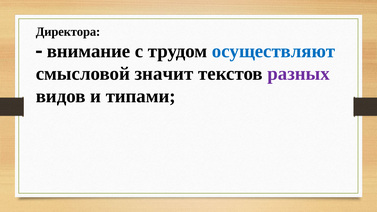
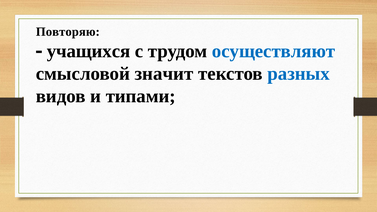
Директора: Директора -> Повторяю
внимание: внимание -> учащихся
разных colour: purple -> blue
